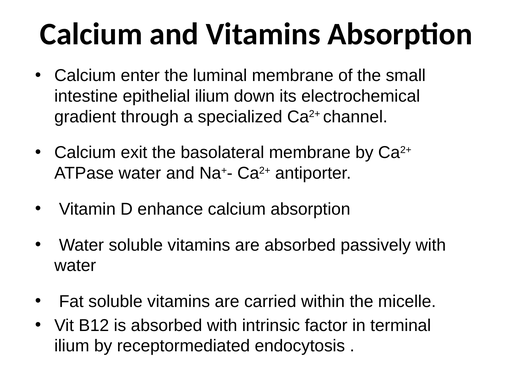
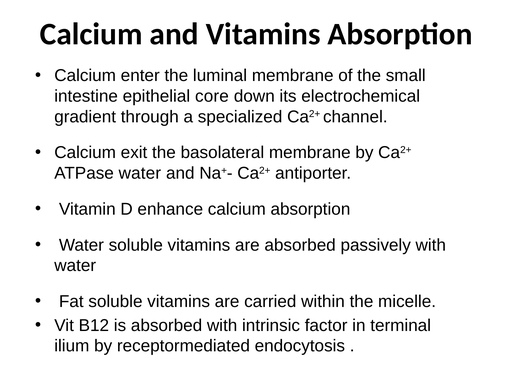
epithelial ilium: ilium -> core
